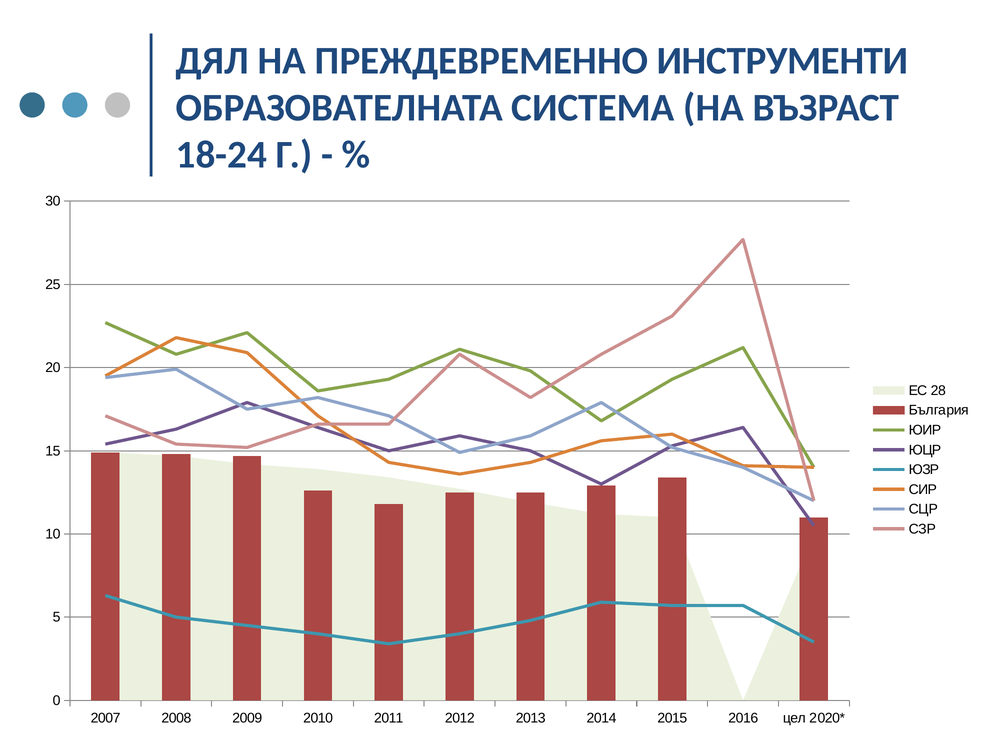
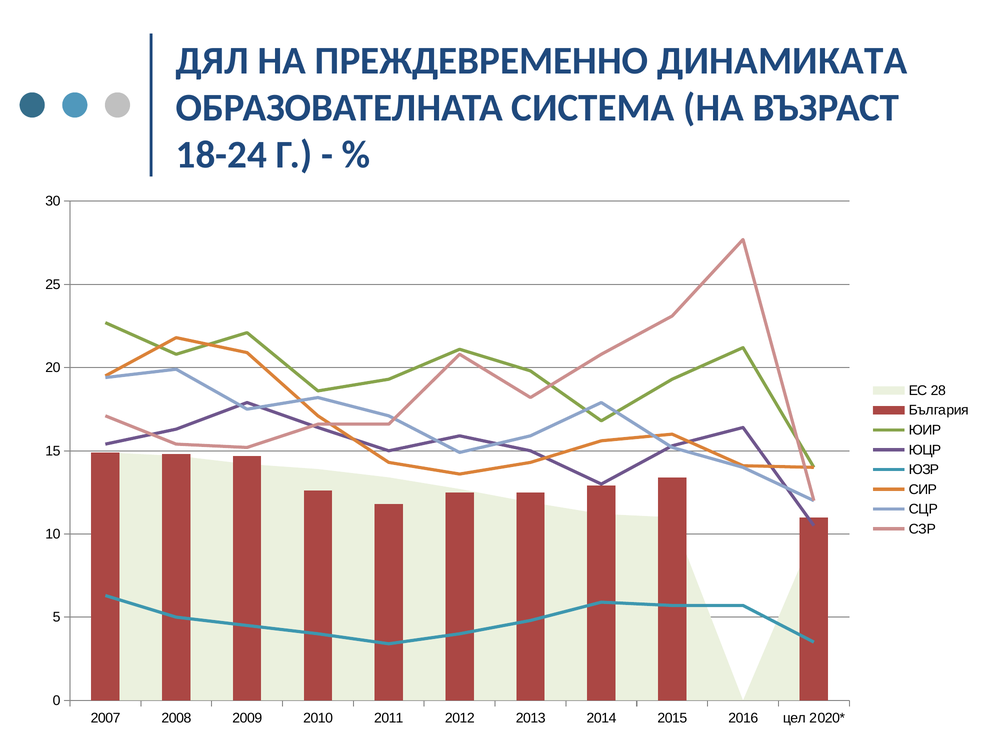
ИНСТРУМЕНТИ: ИНСТРУМЕНТИ -> ДИНАМИКАТА
